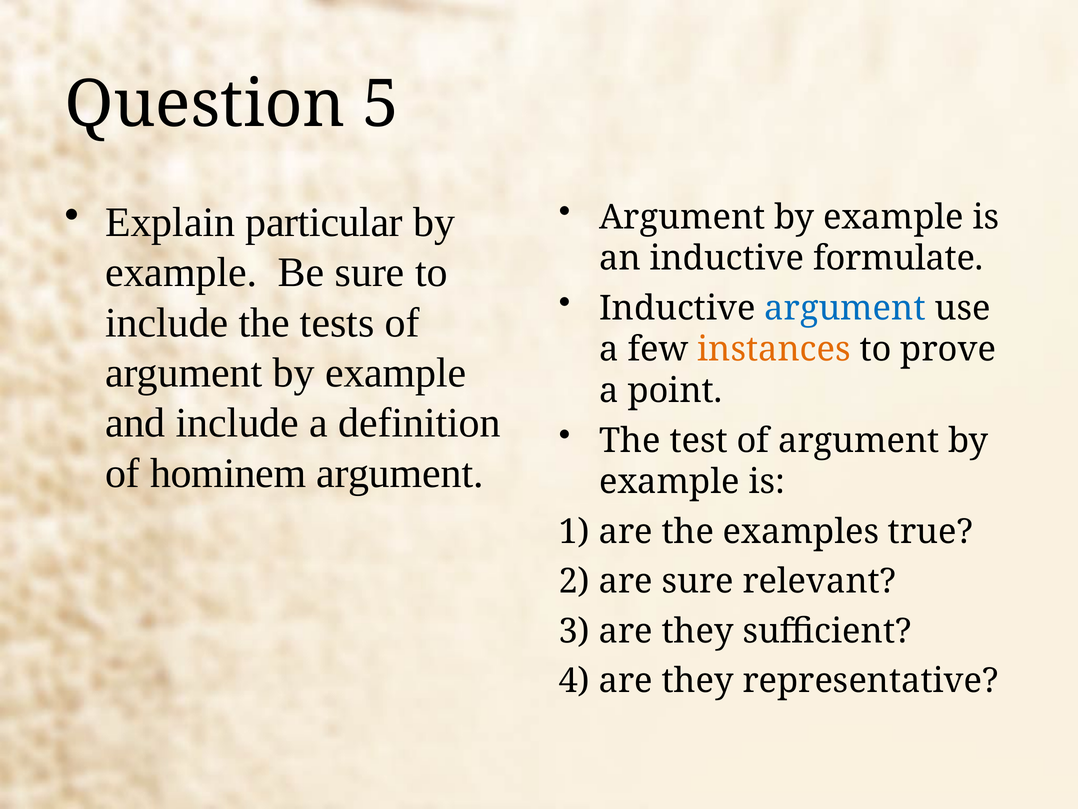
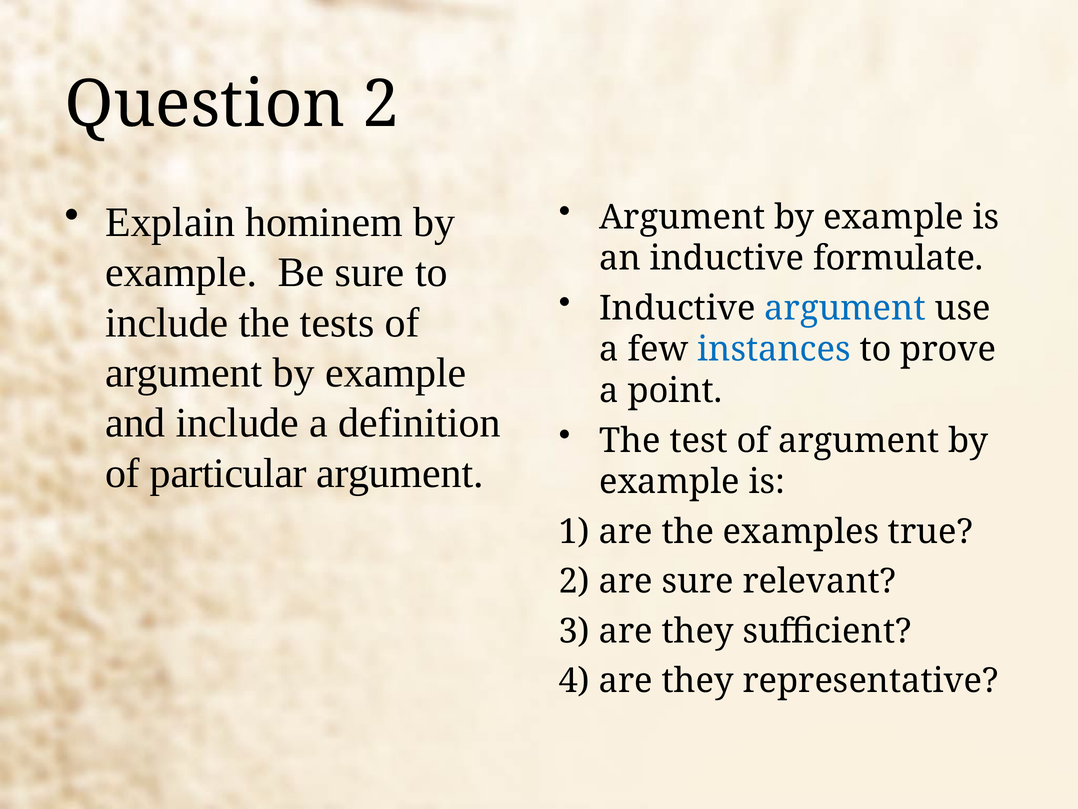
Question 5: 5 -> 2
particular: particular -> hominem
instances colour: orange -> blue
hominem: hominem -> particular
